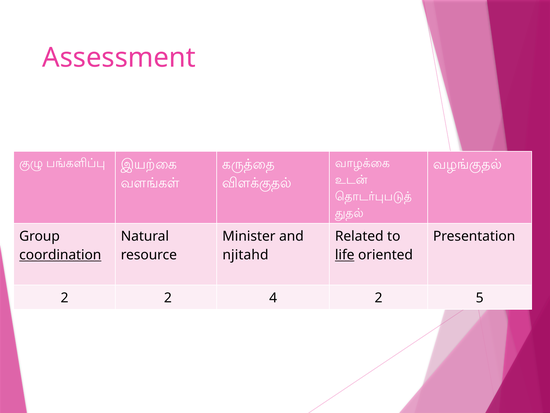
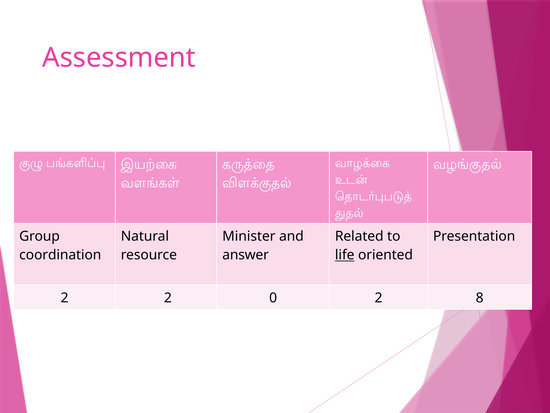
coordination underline: present -> none
njitahd: njitahd -> answer
4: 4 -> 0
5: 5 -> 8
